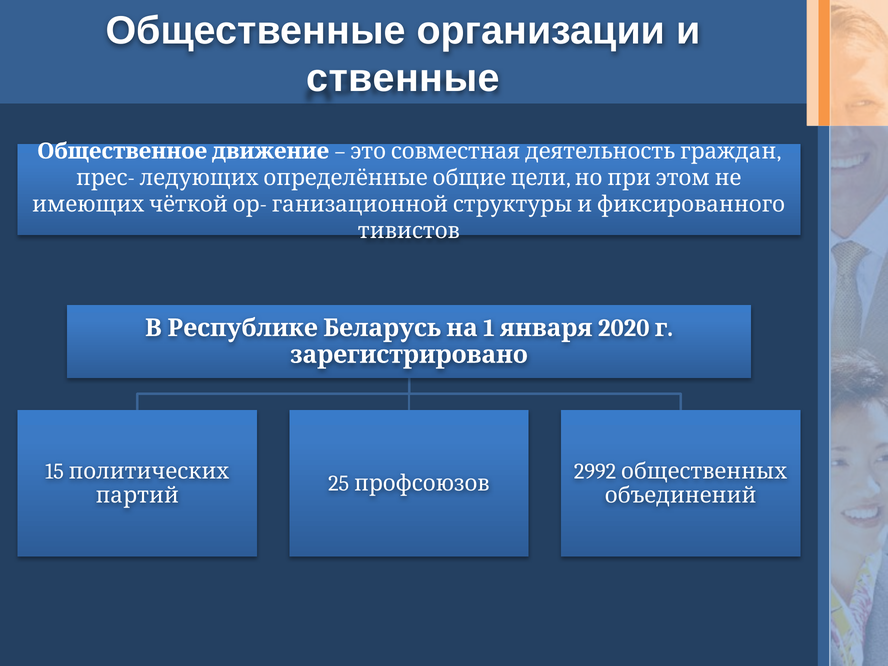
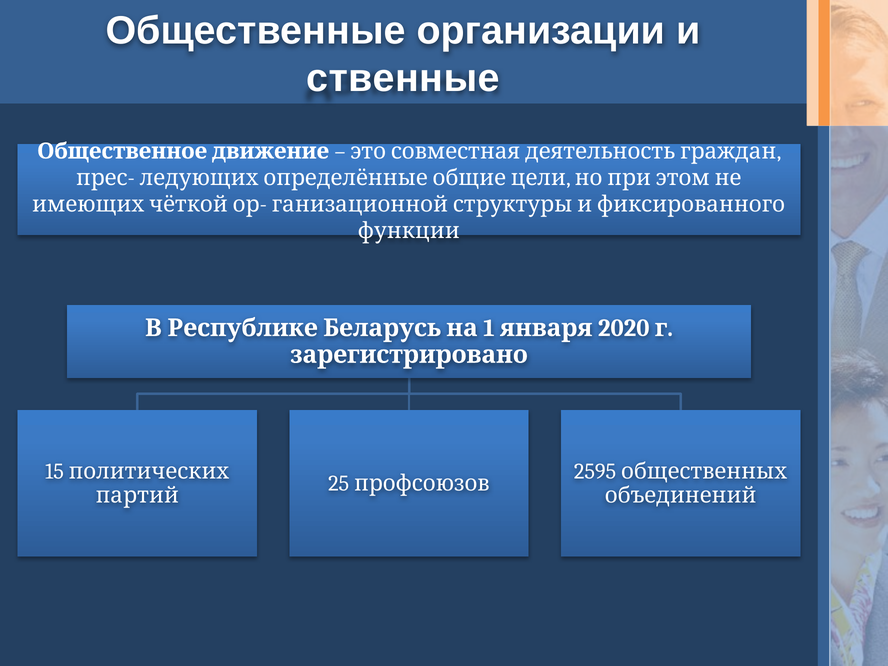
тивистов: тивистов -> функции
2992: 2992 -> 2595
